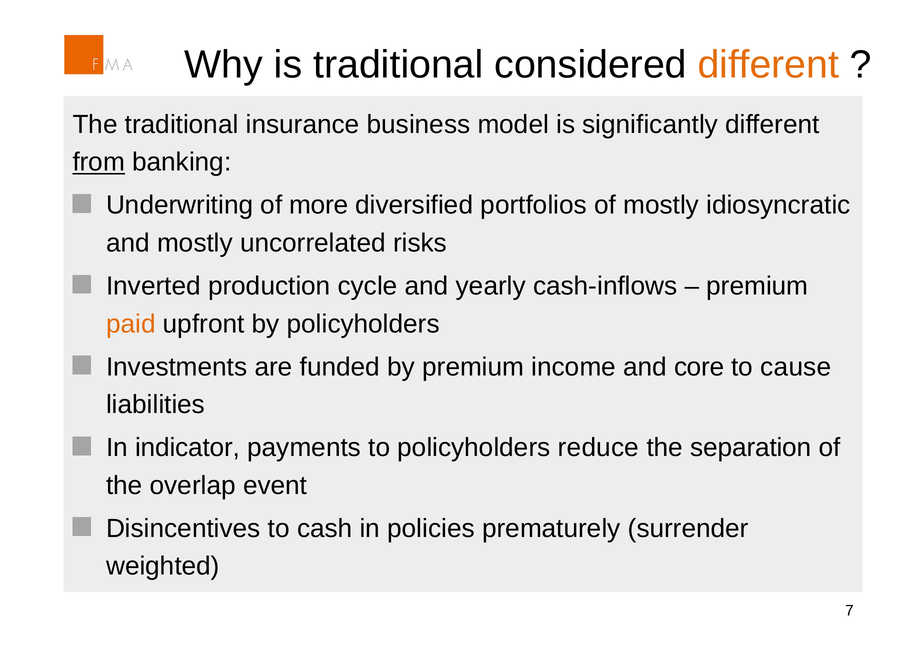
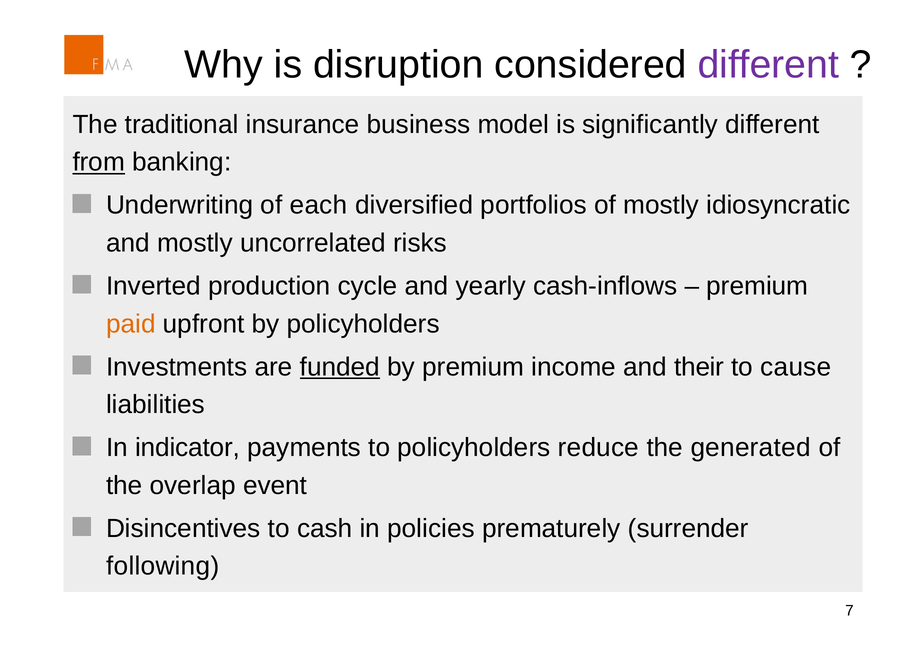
is traditional: traditional -> disruption
different at (768, 65) colour: orange -> purple
more: more -> each
funded underline: none -> present
core: core -> their
separation: separation -> generated
weighted: weighted -> following
